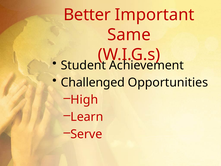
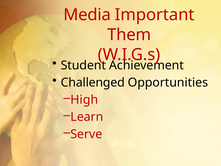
Better: Better -> Media
Same: Same -> Them
